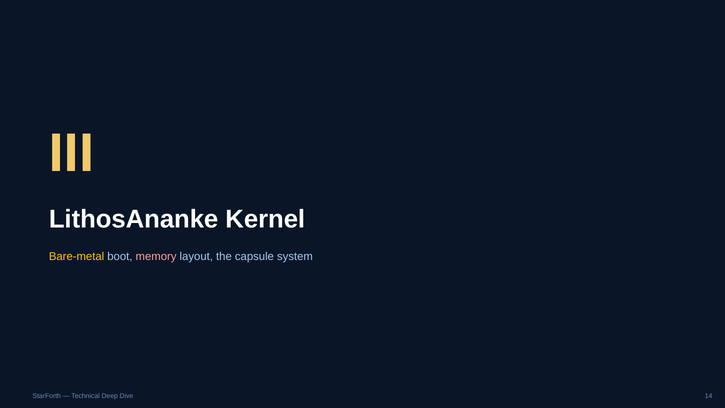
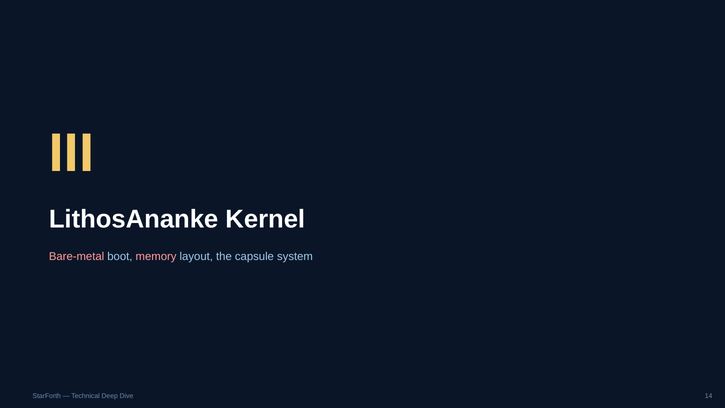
Bare-metal colour: yellow -> pink
